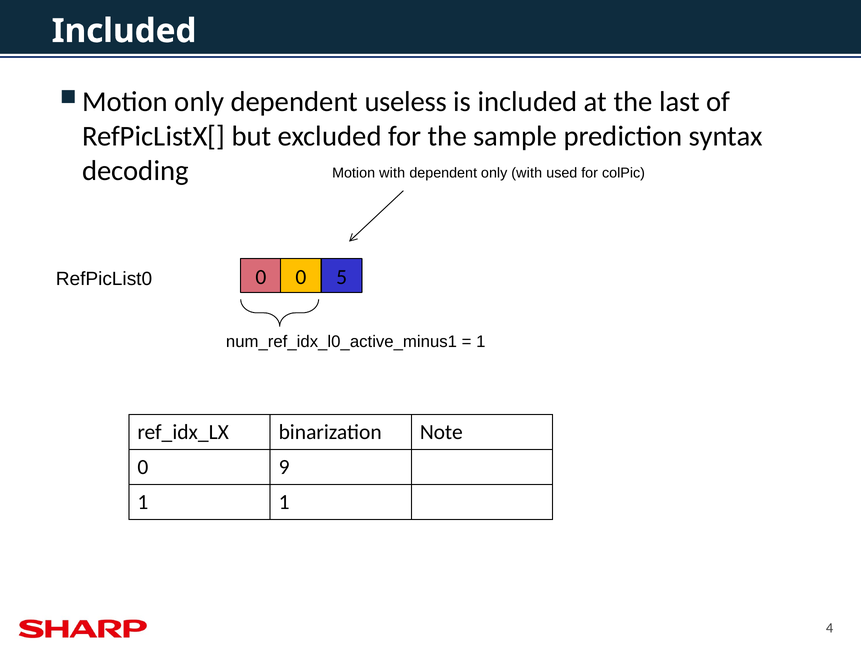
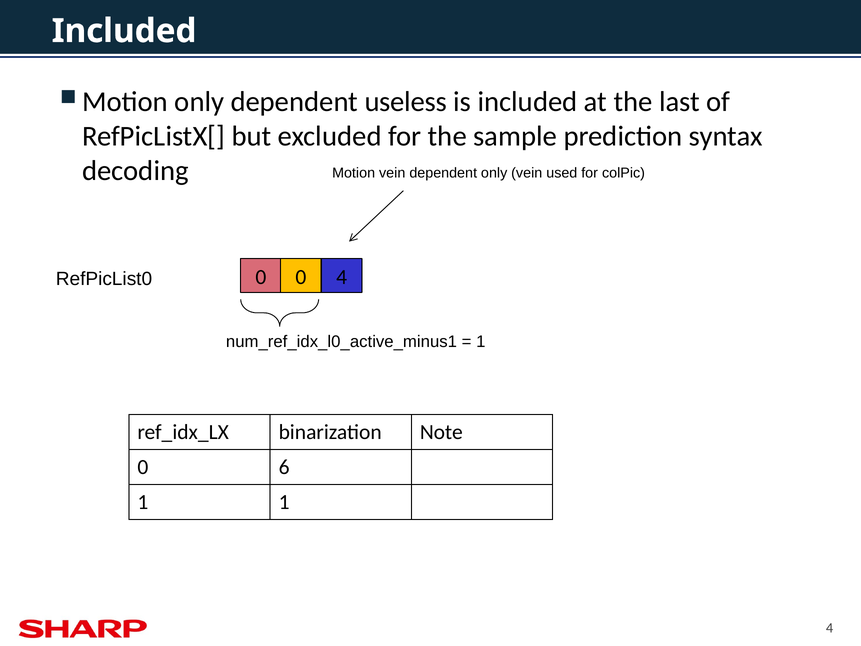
Motion with: with -> vein
only with: with -> vein
0 5: 5 -> 4
9: 9 -> 6
